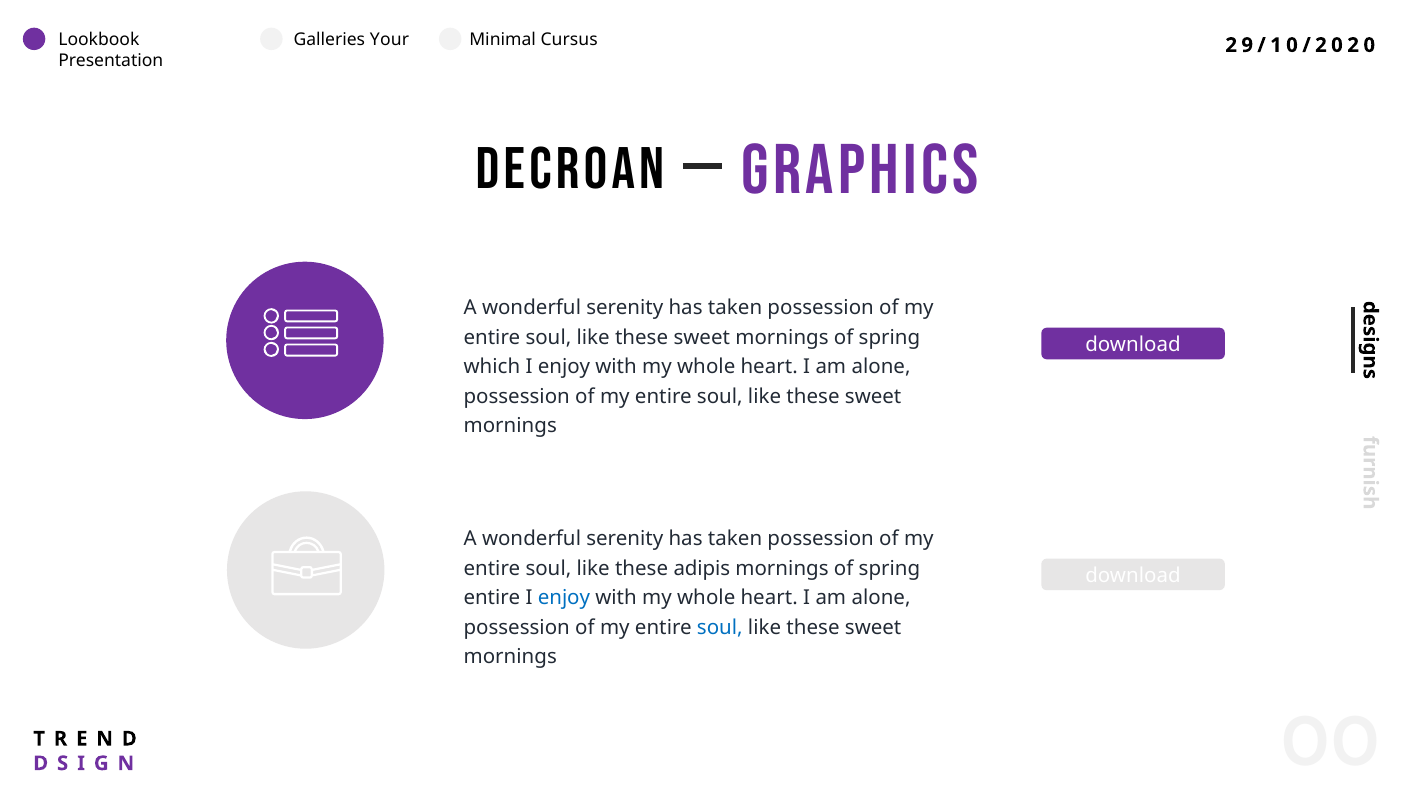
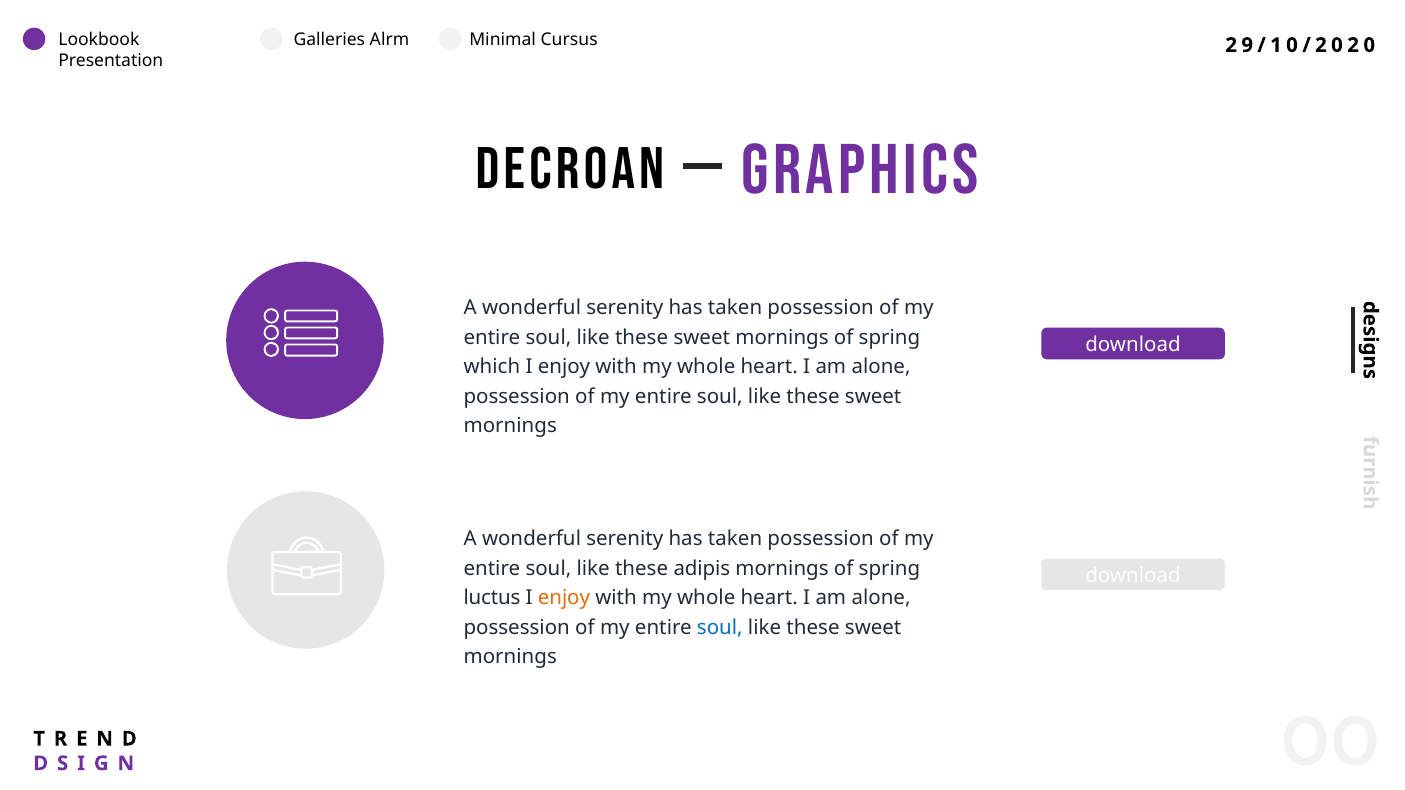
Your: Your -> Alrm
entire at (492, 598): entire -> luctus
enjoy at (564, 598) colour: blue -> orange
